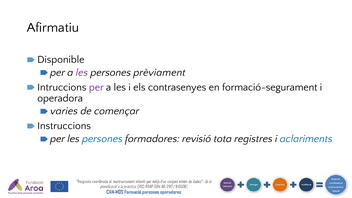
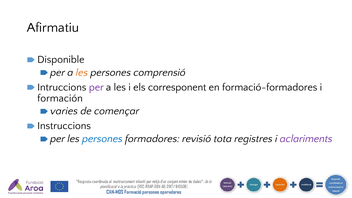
les at (82, 72) colour: purple -> orange
prèviament: prèviament -> comprensió
contrasenyes: contrasenyes -> corresponent
formació-segurament: formació-segurament -> formació-formadores
operadora: operadora -> formación
aclariments colour: blue -> purple
